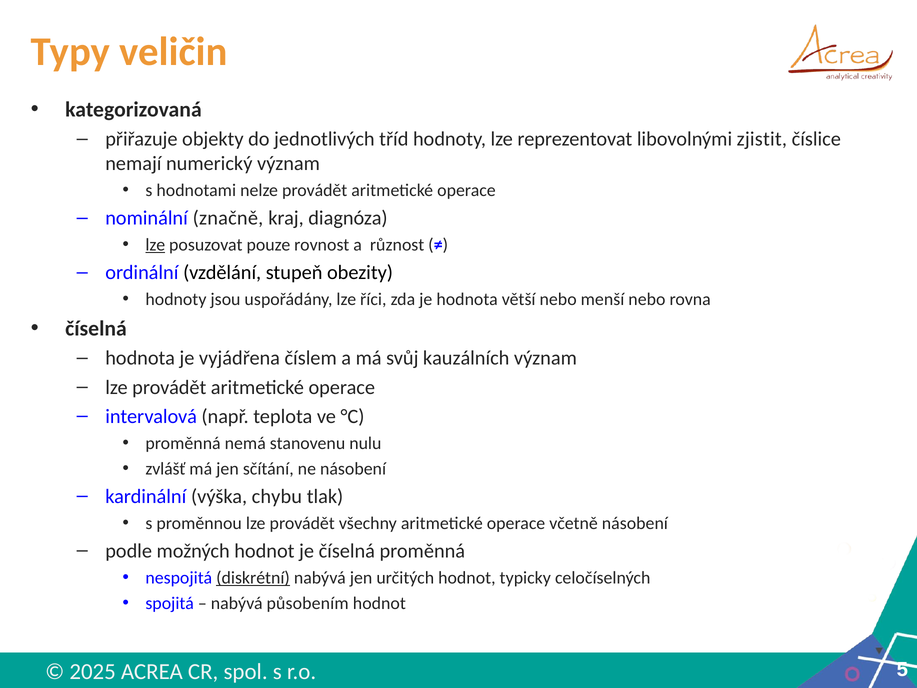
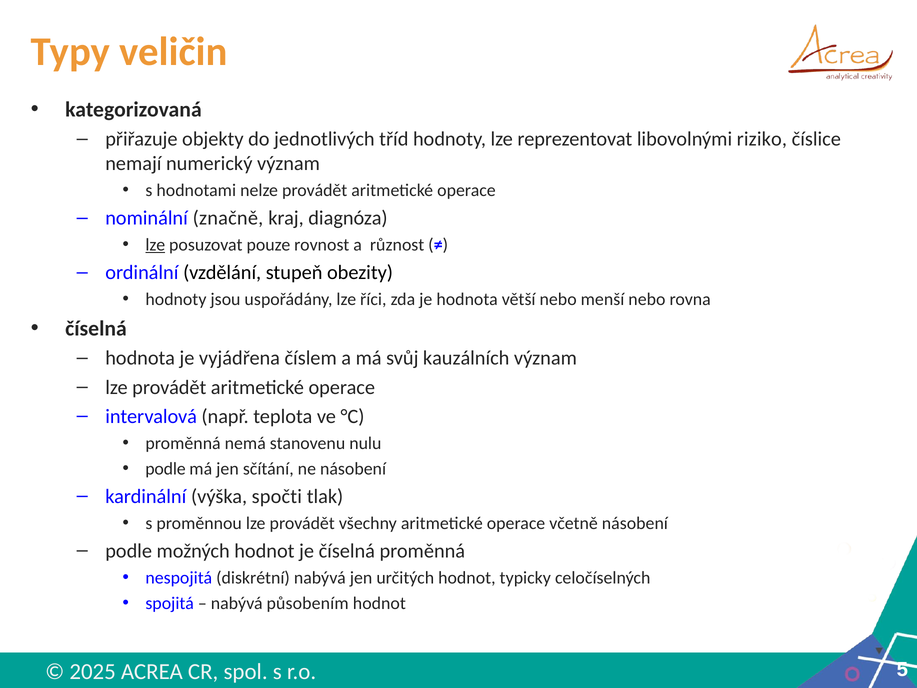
zjistit: zjistit -> riziko
zvlášť at (165, 468): zvlášť -> podle
chybu: chybu -> spočti
diskrétní underline: present -> none
